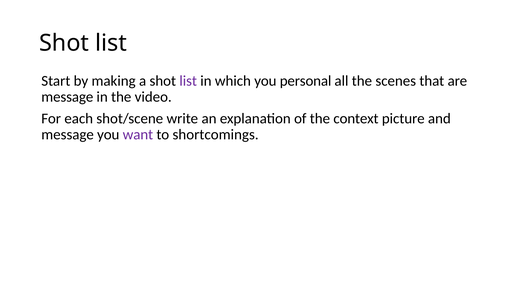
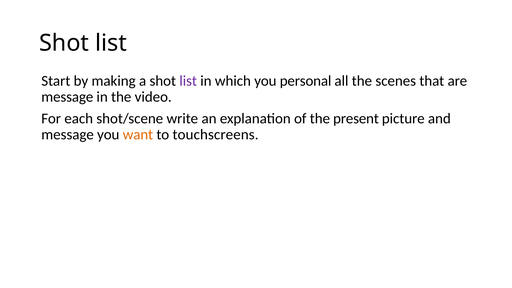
context: context -> present
want colour: purple -> orange
shortcomings: shortcomings -> touchscreens
